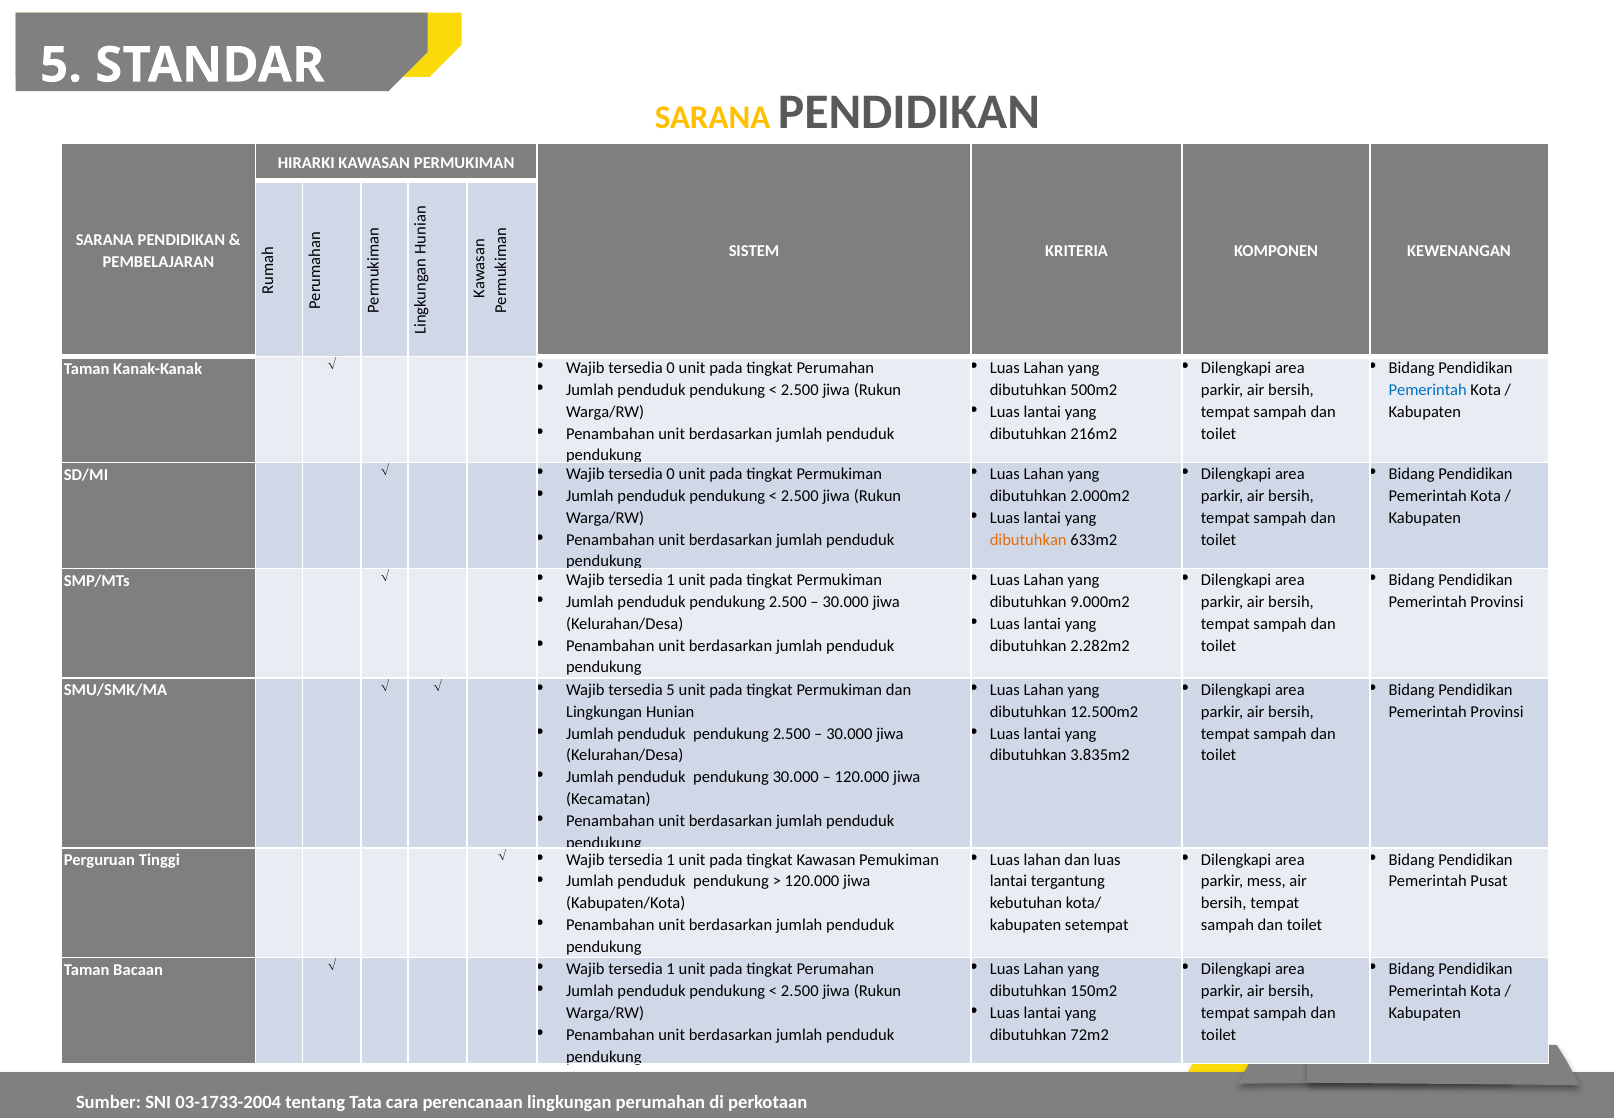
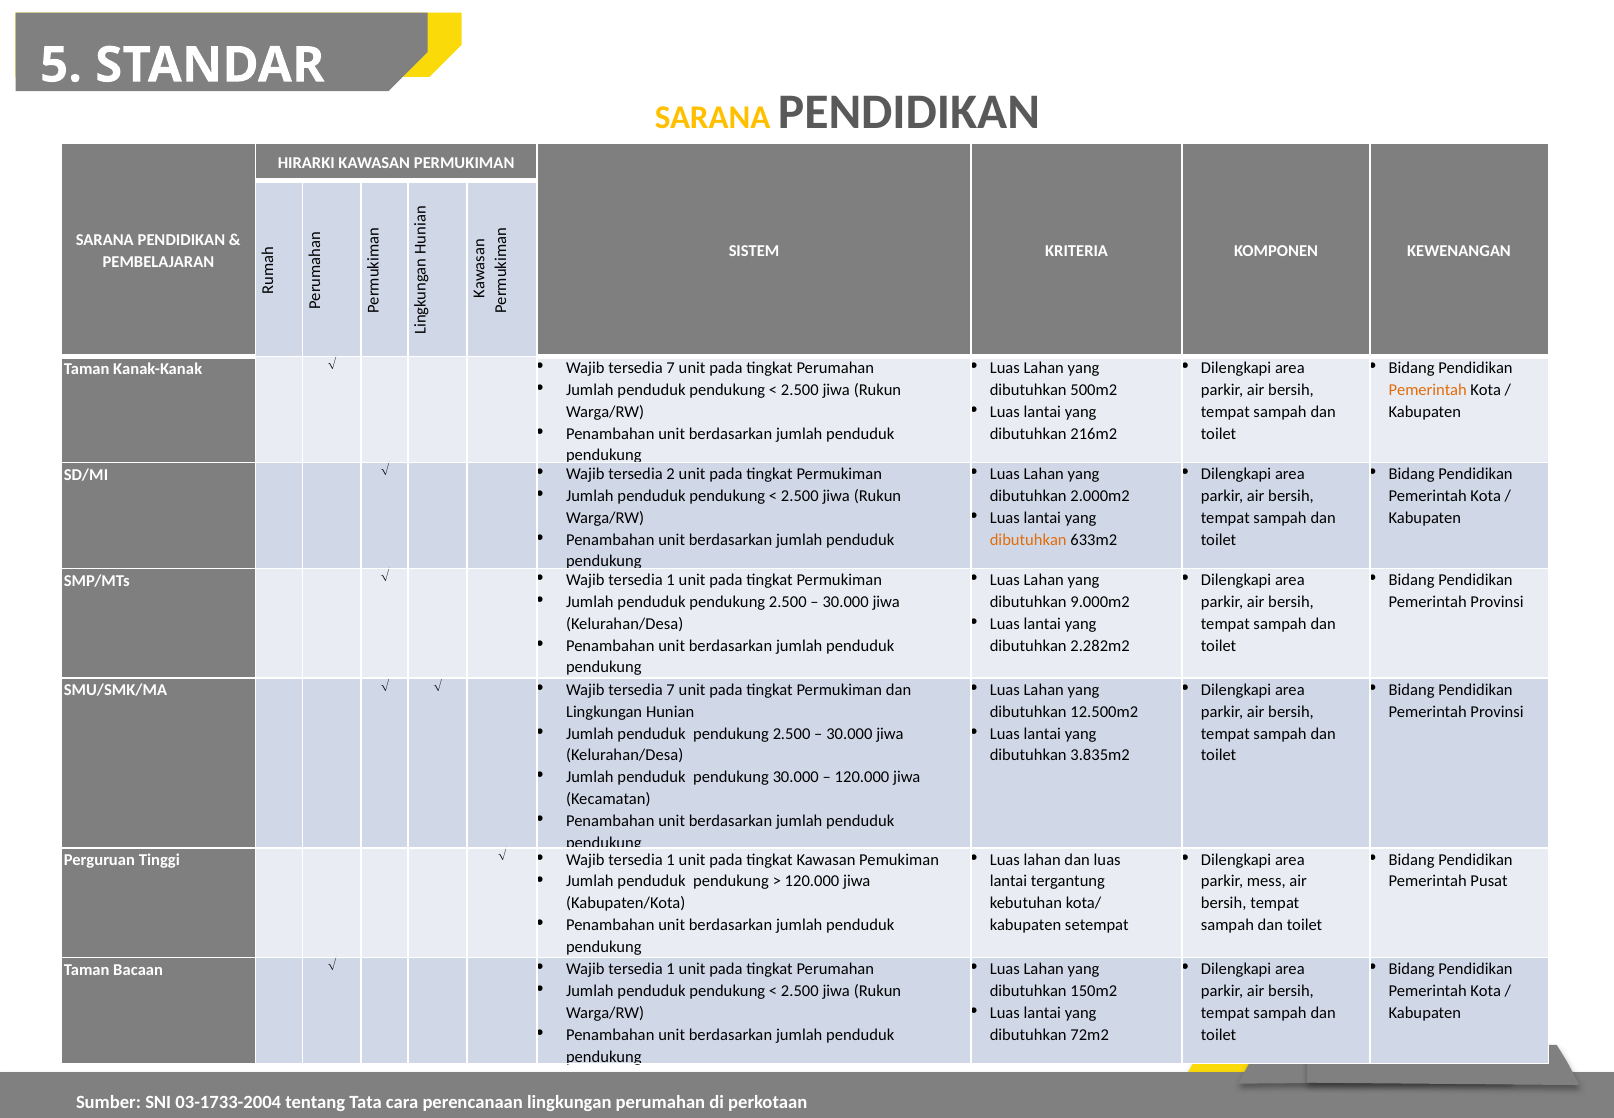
0 at (671, 368): 0 -> 7
Pemerintah at (1428, 390) colour: blue -> orange
0 at (671, 474): 0 -> 2
5 at (671, 690): 5 -> 7
